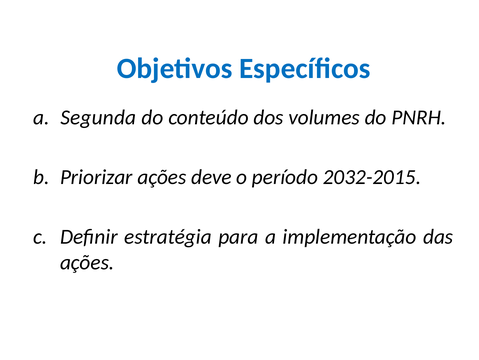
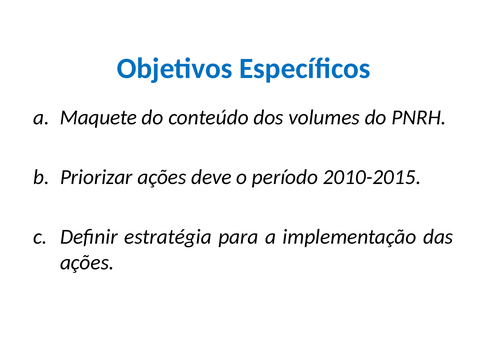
Segunda: Segunda -> Maquete
2032-2015: 2032-2015 -> 2010-2015
